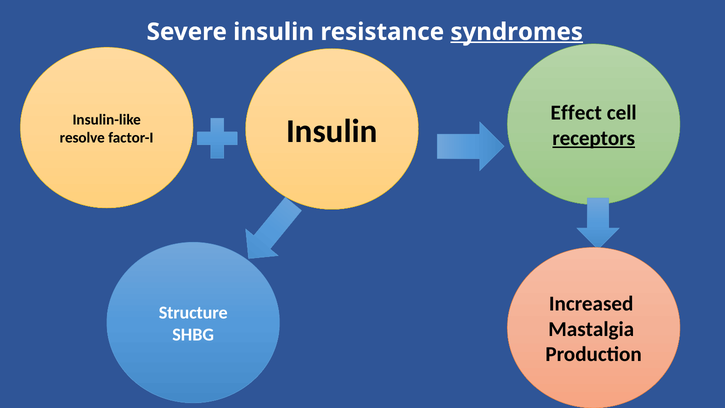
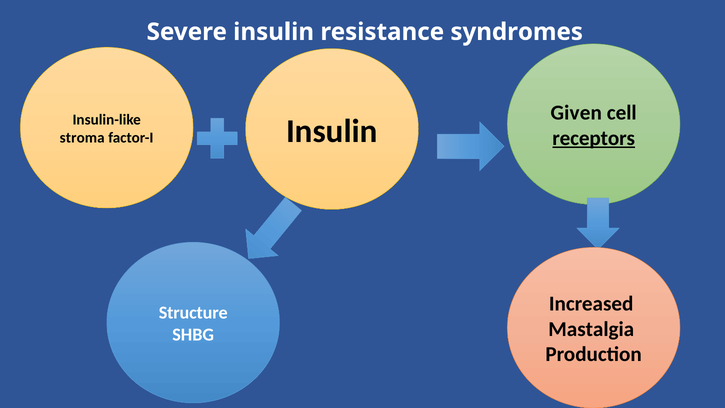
syndromes underline: present -> none
Effect: Effect -> Given
resolve: resolve -> stroma
